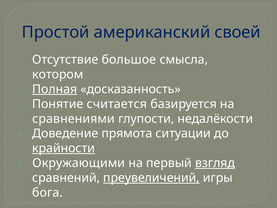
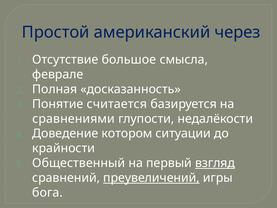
своей: своей -> через
котором: котором -> феврале
Полная underline: present -> none
прямота: прямота -> котором
крайности underline: present -> none
Окружающими: Окружающими -> Общественный
